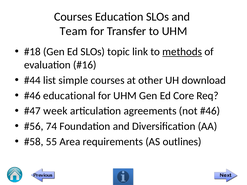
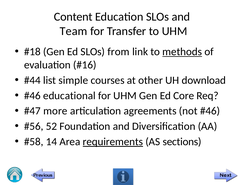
Courses at (73, 17): Courses -> Content
topic: topic -> from
week: week -> more
74: 74 -> 52
55: 55 -> 14
requirements underline: none -> present
outlines: outlines -> sections
